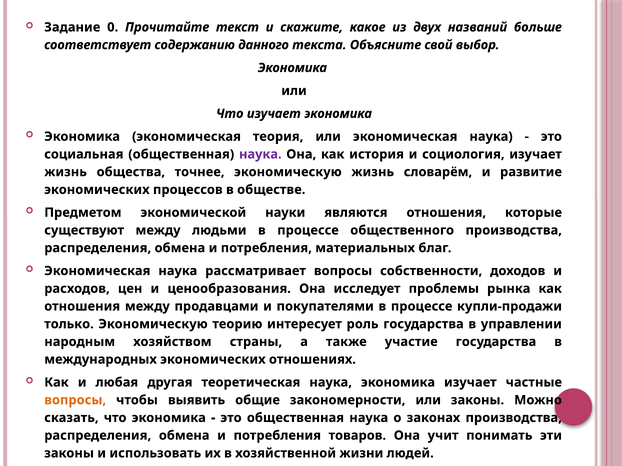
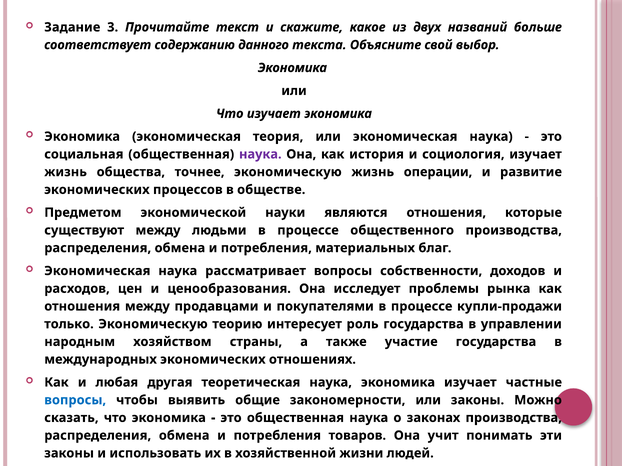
0: 0 -> 3
словарём: словарём -> операции
вопросы at (75, 400) colour: orange -> blue
